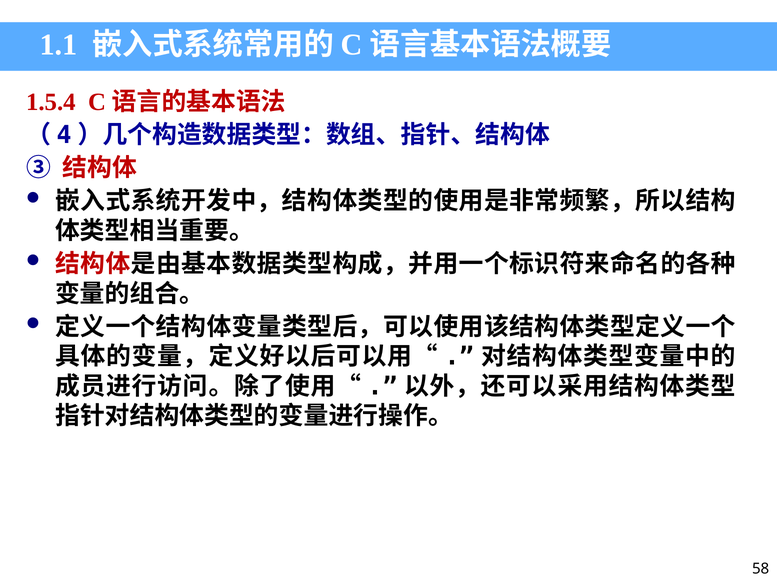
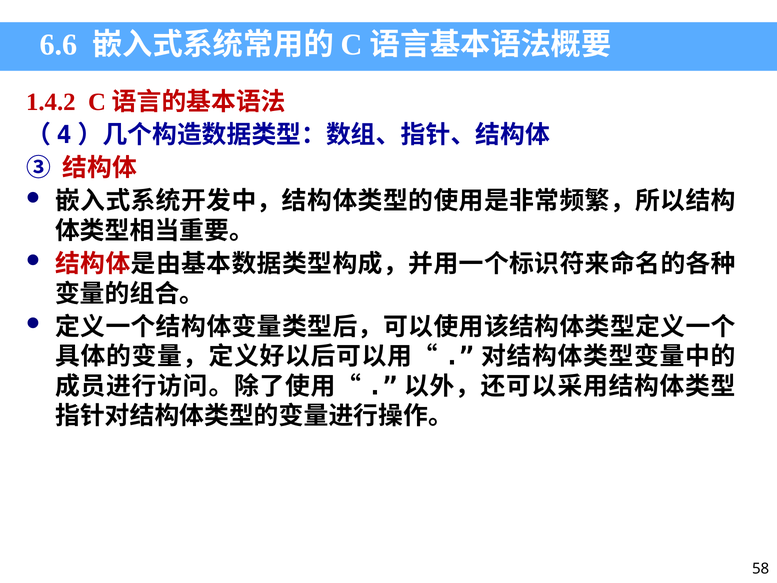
1.1: 1.1 -> 6.6
1.5.4: 1.5.4 -> 1.4.2
